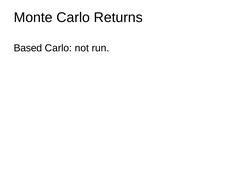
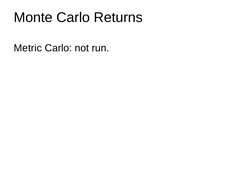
Based: Based -> Metric
